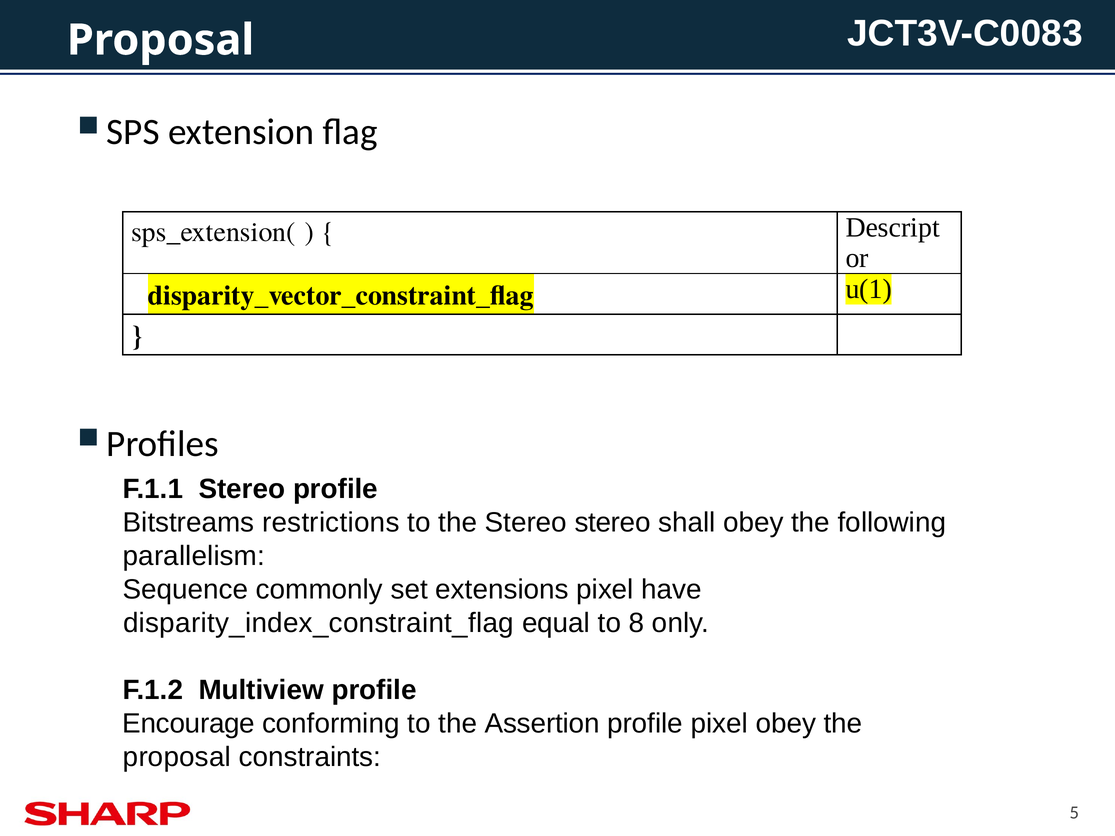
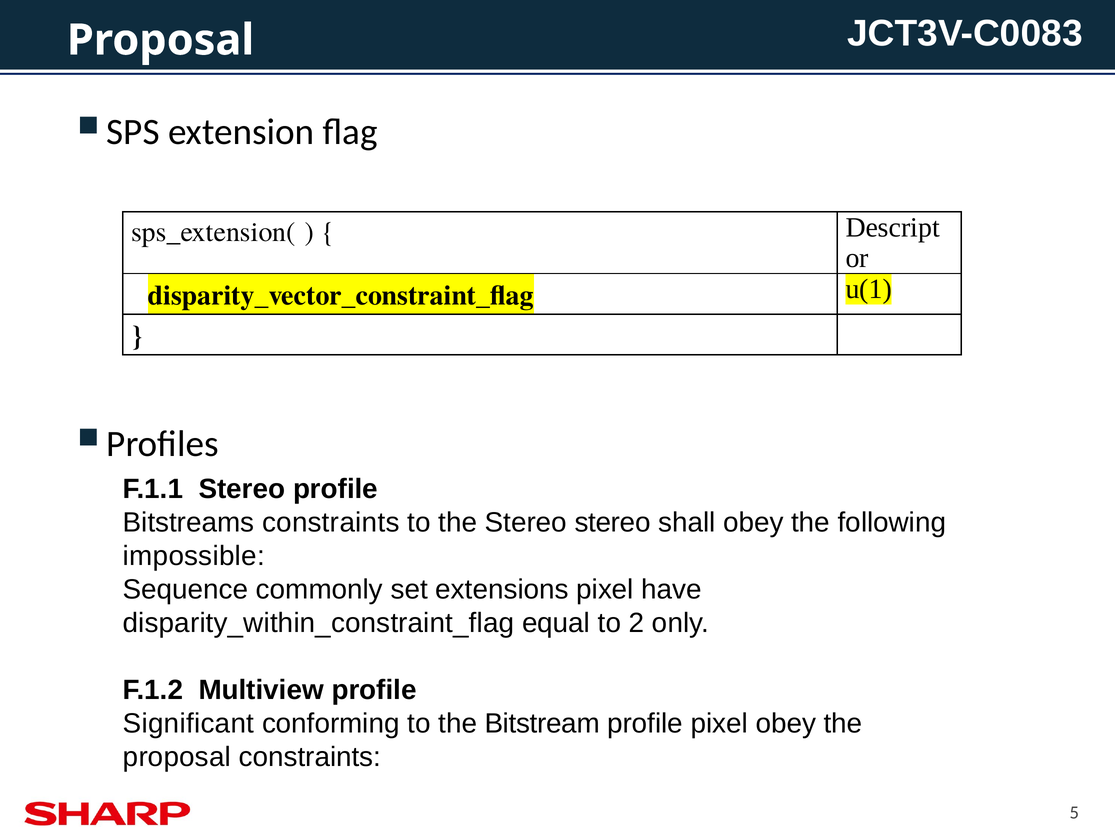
Bitstreams restrictions: restrictions -> constraints
parallelism: parallelism -> impossible
disparity_index_constraint_flag: disparity_index_constraint_flag -> disparity_within_constraint_flag
8: 8 -> 2
Encourage: Encourage -> Significant
Assertion: Assertion -> Bitstream
